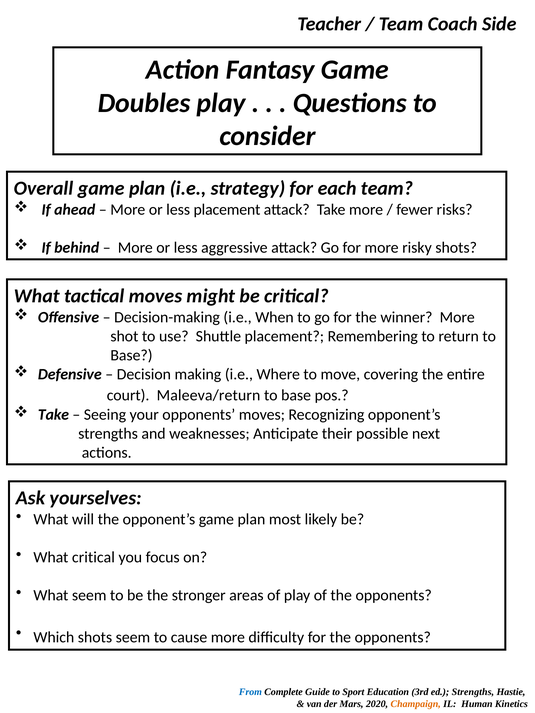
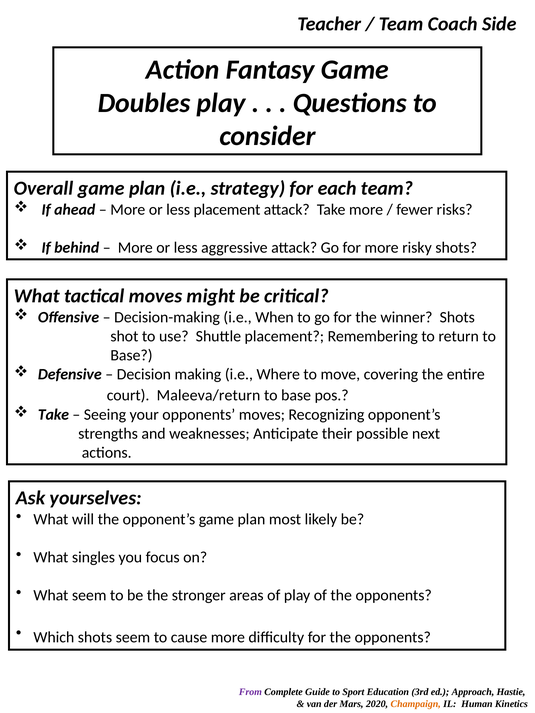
winner More: More -> Shots
What critical: critical -> singles
From colour: blue -> purple
ed Strengths: Strengths -> Approach
